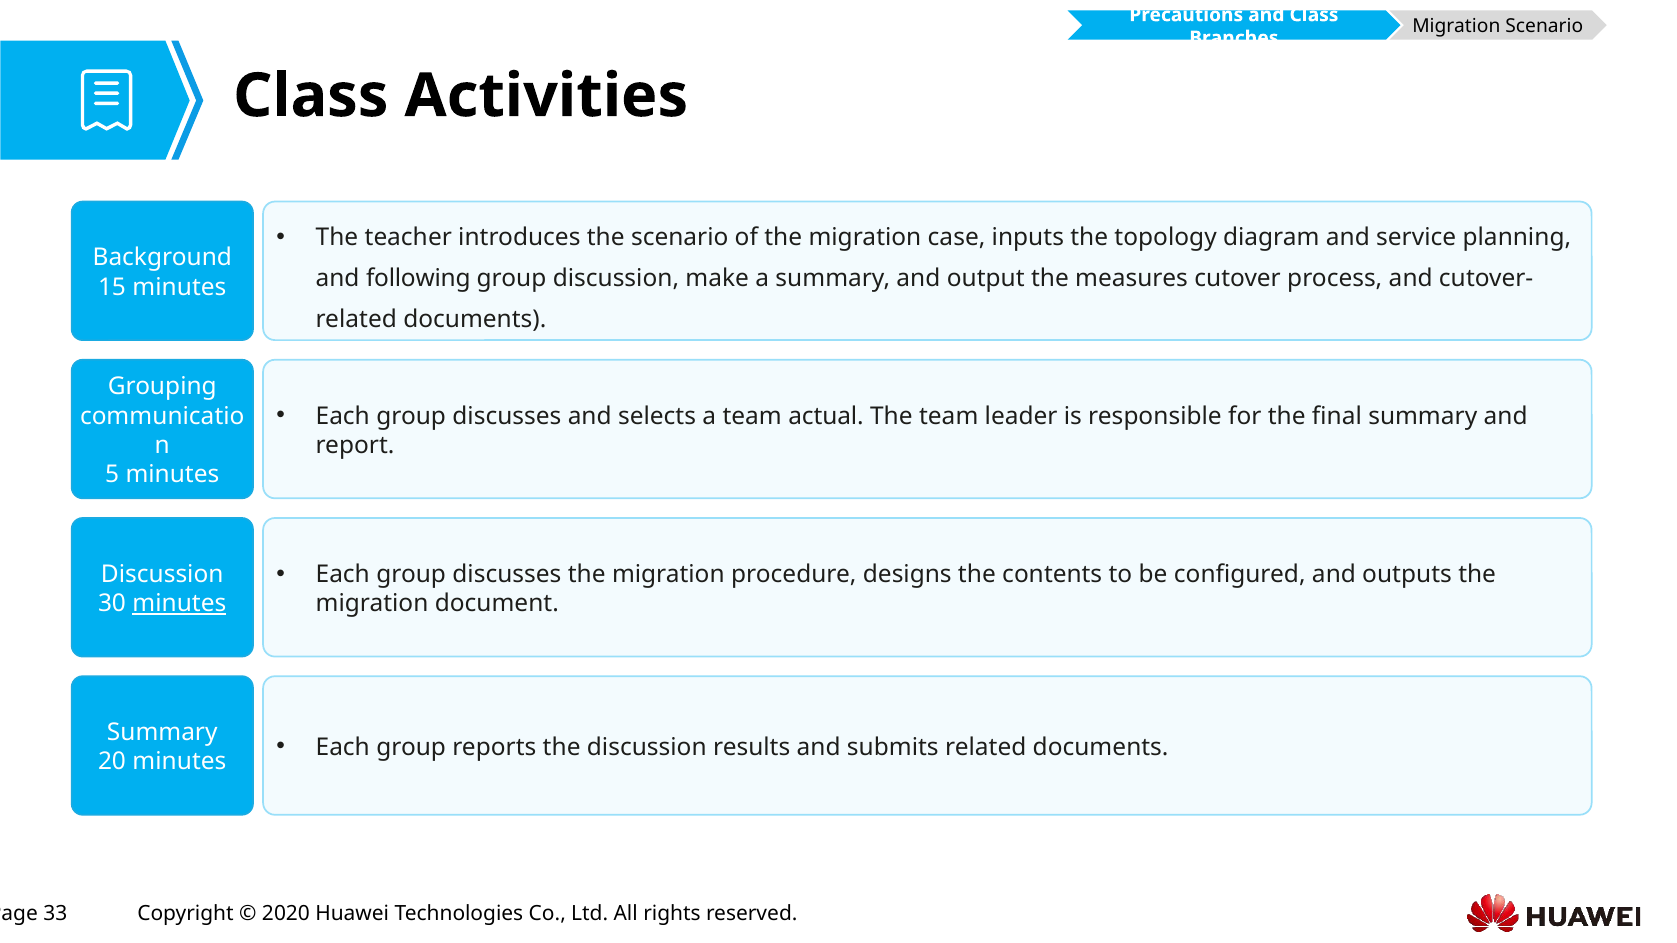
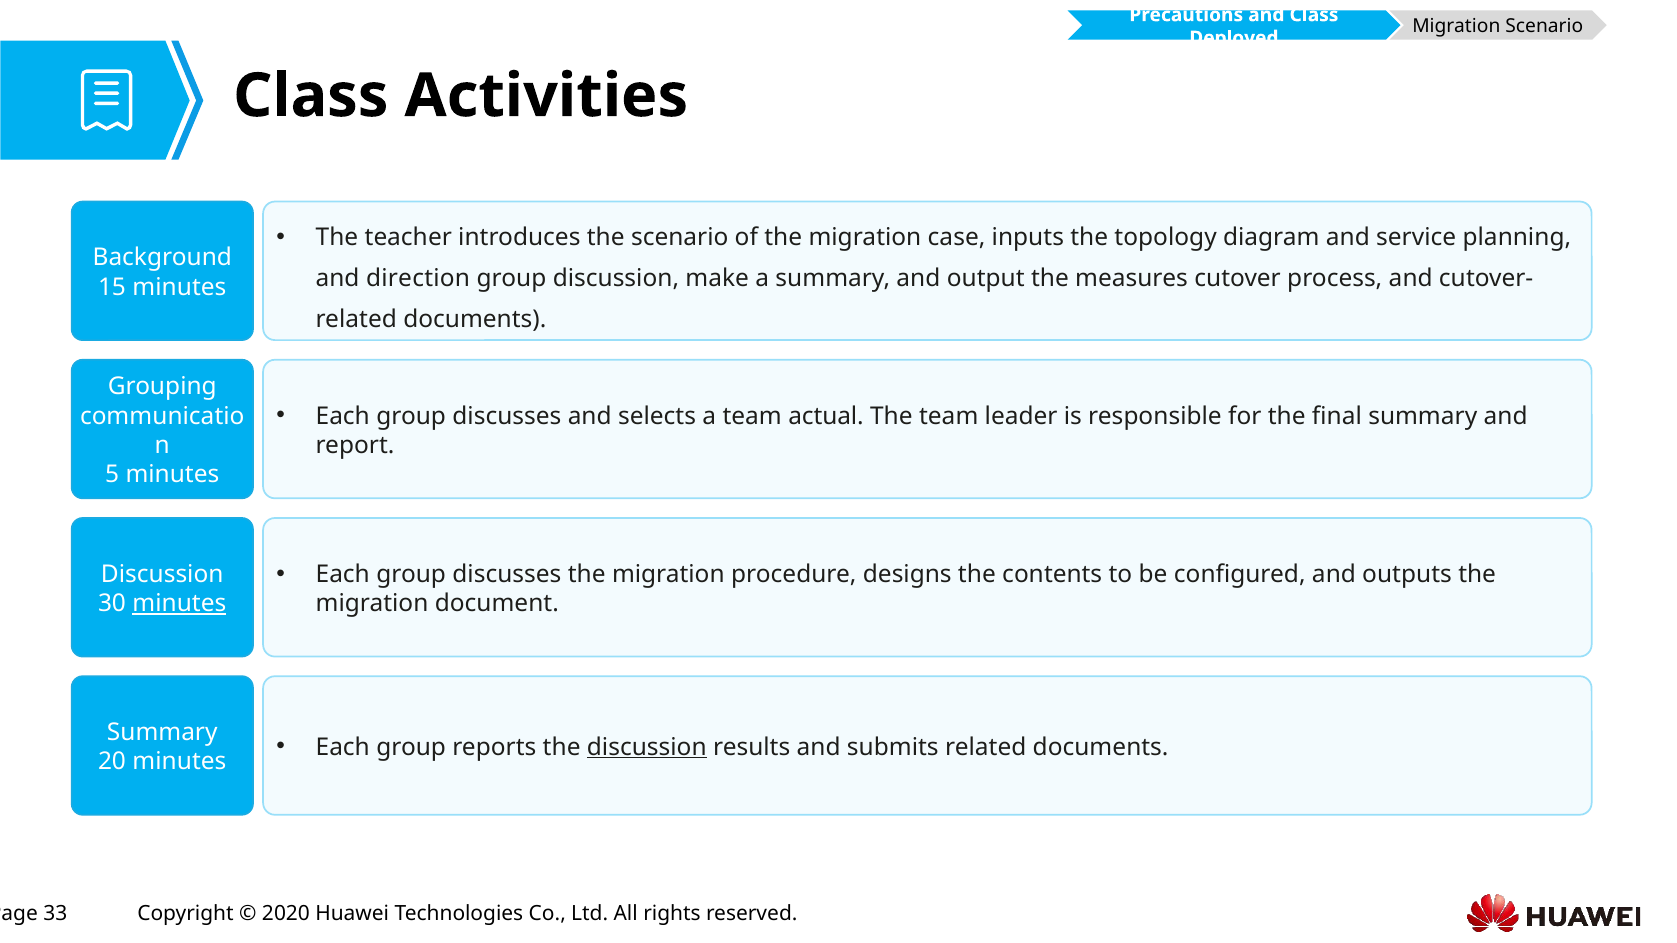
Branches: Branches -> Deployed
following: following -> direction
discussion at (647, 747) underline: none -> present
